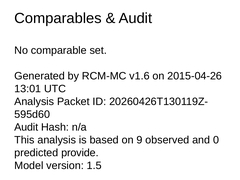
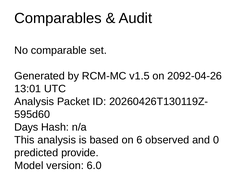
v1.6: v1.6 -> v1.5
2015-04-26: 2015-04-26 -> 2092-04-26
Audit at (26, 127): Audit -> Days
9: 9 -> 6
1.5: 1.5 -> 6.0
